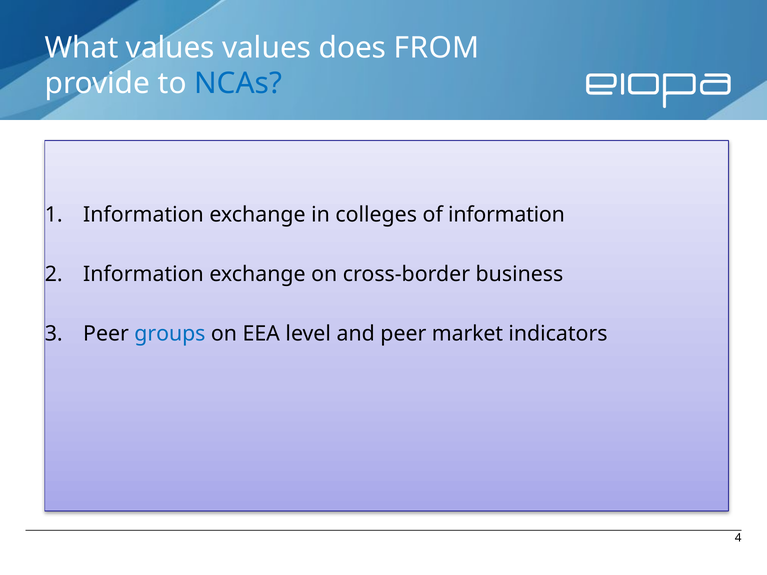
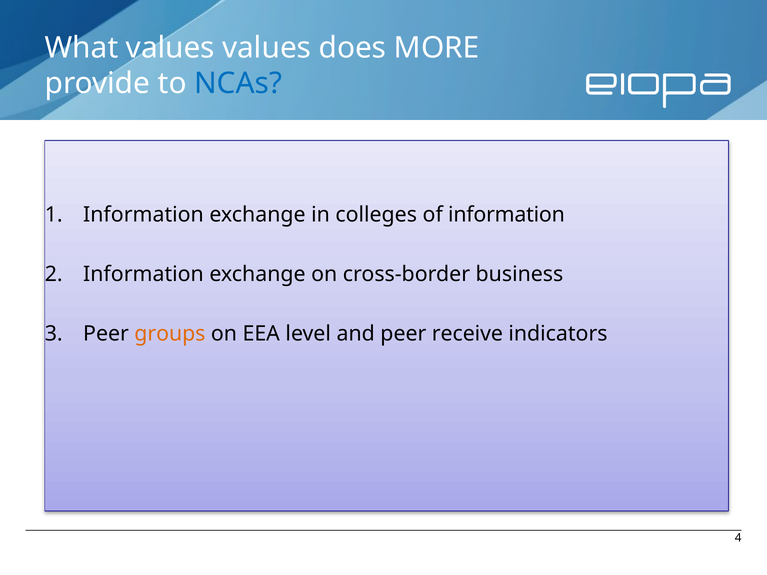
FROM: FROM -> MORE
groups colour: blue -> orange
market: market -> receive
